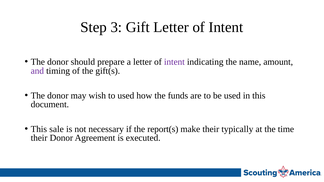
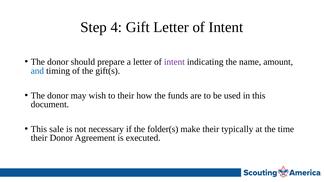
3: 3 -> 4
and colour: purple -> blue
to used: used -> their
report(s: report(s -> folder(s
